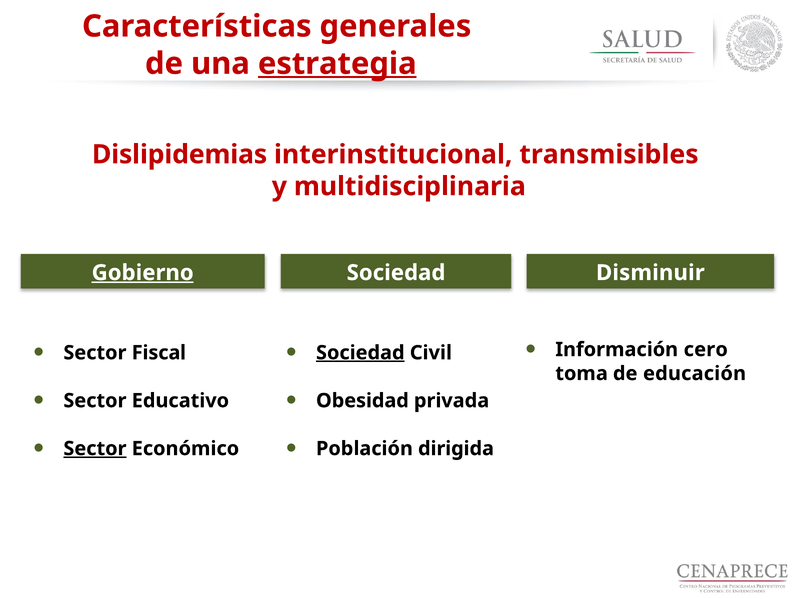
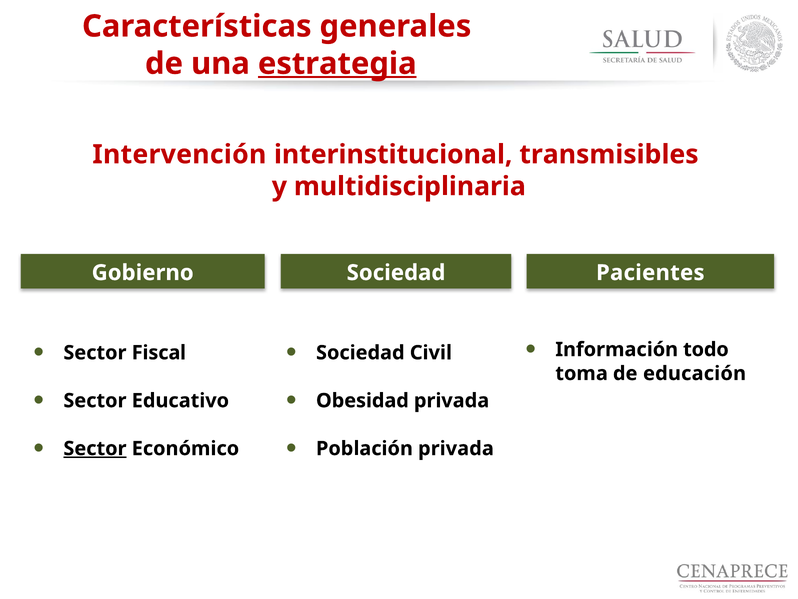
Dislipidemias: Dislipidemias -> Intervención
Gobierno underline: present -> none
Disminuir: Disminuir -> Pacientes
cero: cero -> todo
Sociedad at (360, 352) underline: present -> none
Población dirigida: dirigida -> privada
